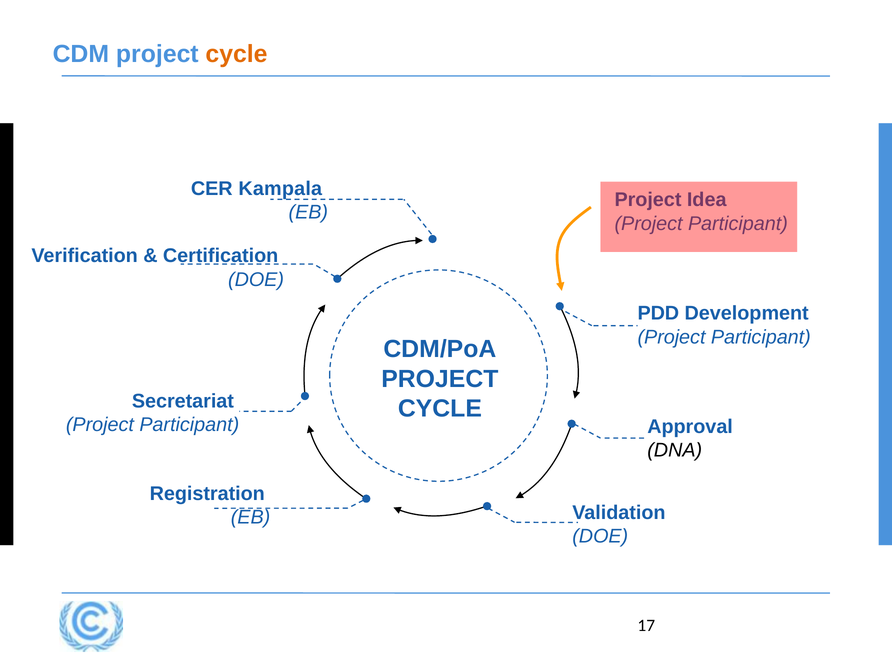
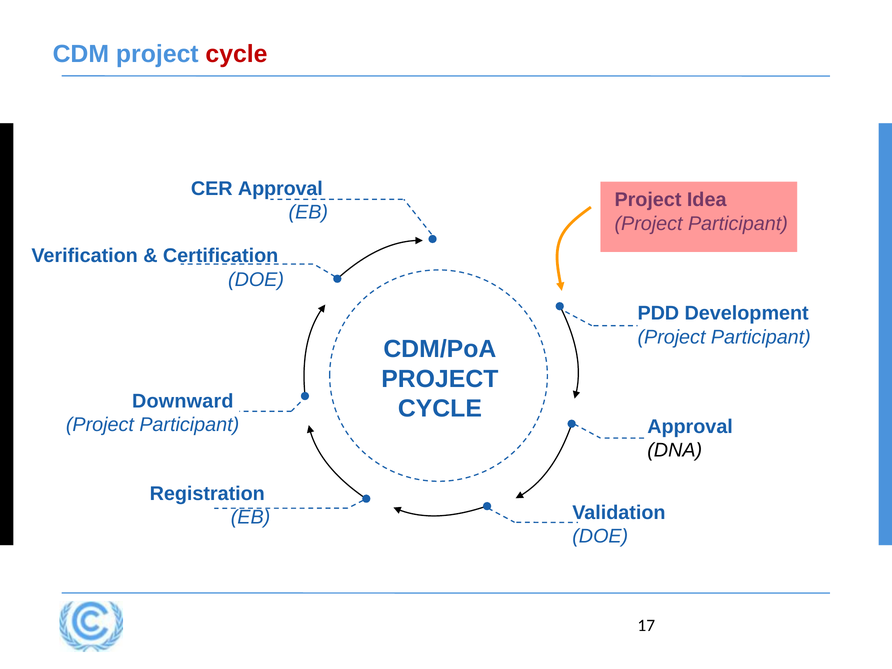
cycle at (237, 54) colour: orange -> red
CER Kampala: Kampala -> Approval
Secretariat: Secretariat -> Downward
